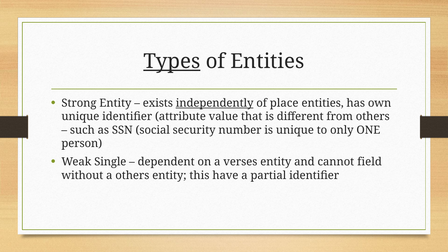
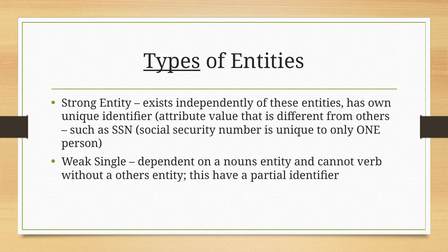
independently underline: present -> none
place: place -> these
verses: verses -> nouns
field: field -> verb
